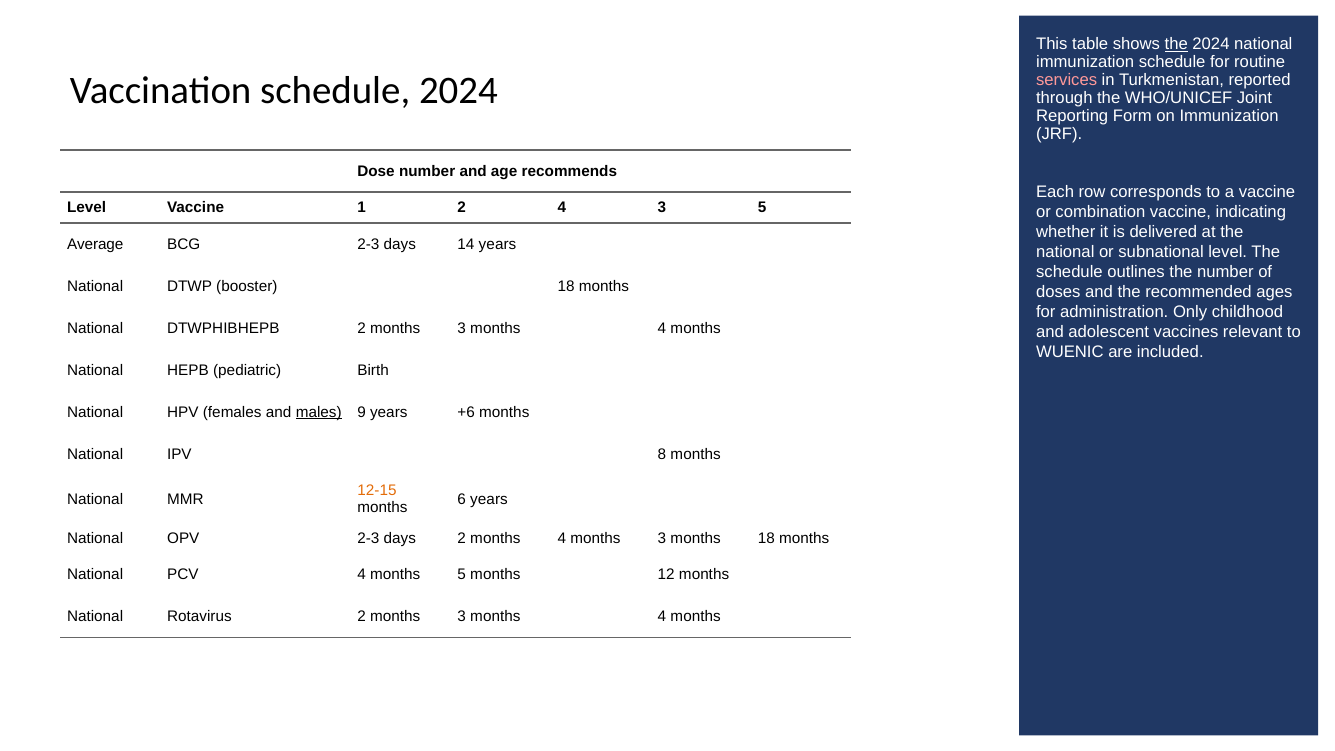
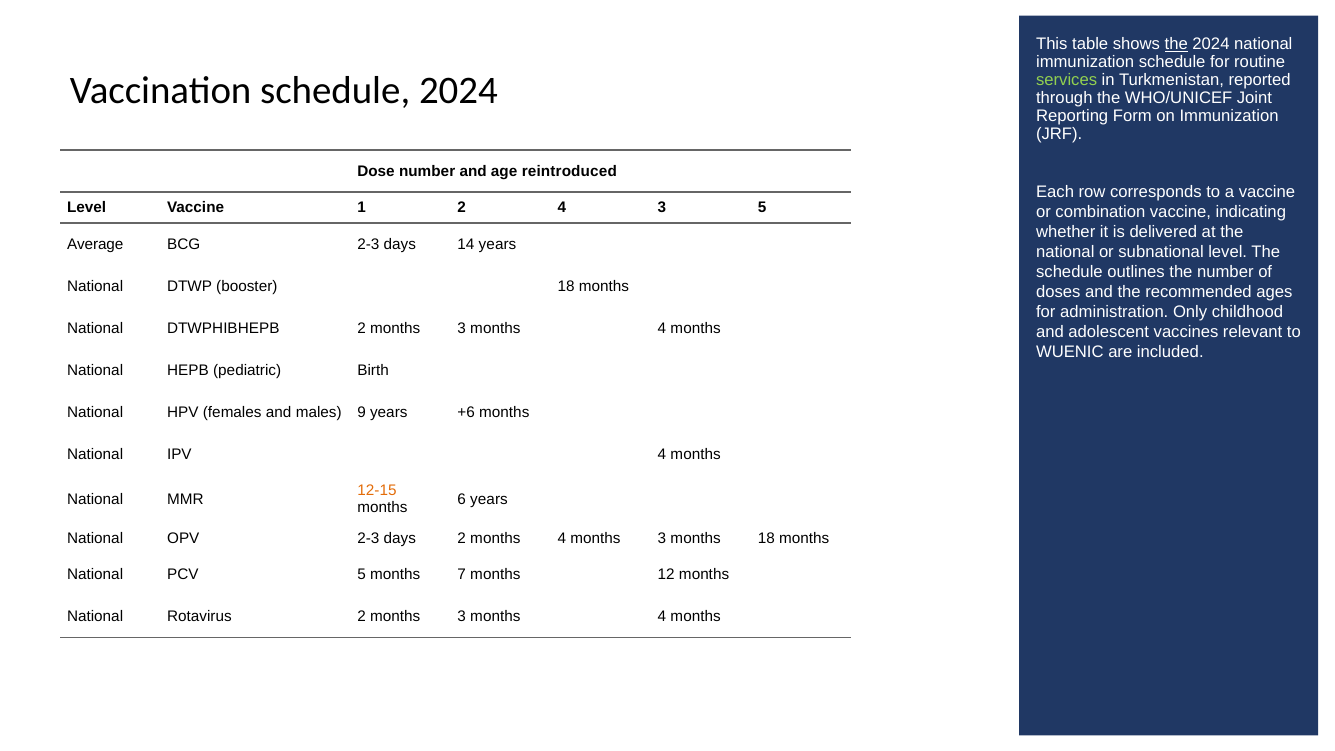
services colour: pink -> light green
recommends: recommends -> reintroduced
males underline: present -> none
IPV 8: 8 -> 4
PCV 4: 4 -> 5
months 5: 5 -> 7
